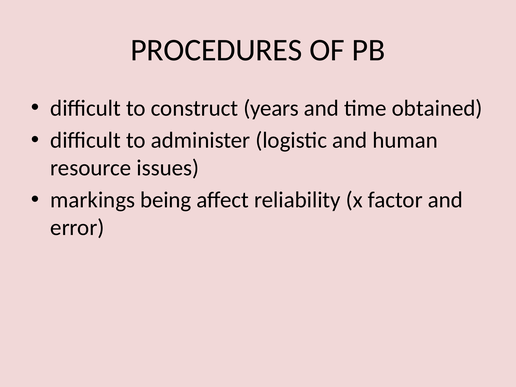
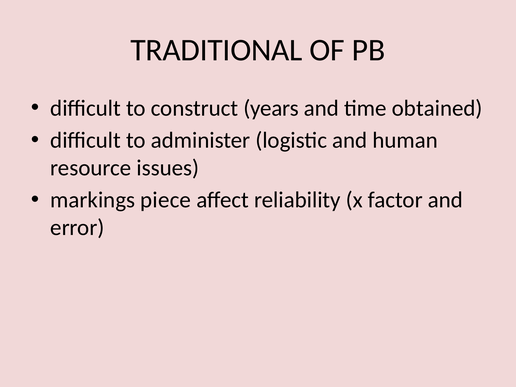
PROCEDURES: PROCEDURES -> TRADITIONAL
being: being -> piece
